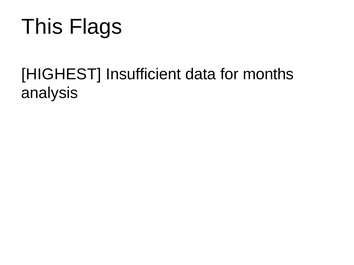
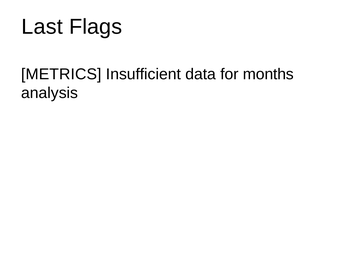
This: This -> Last
HIGHEST: HIGHEST -> METRICS
